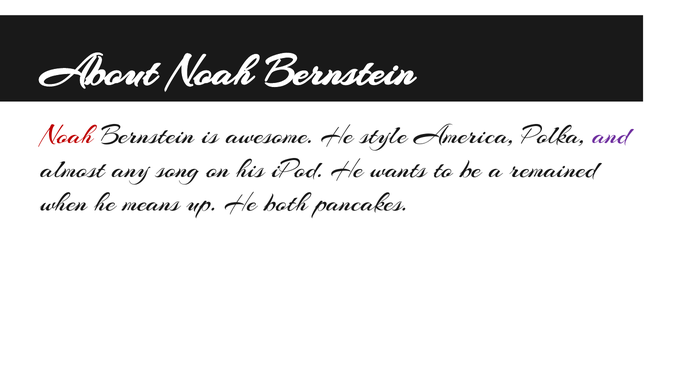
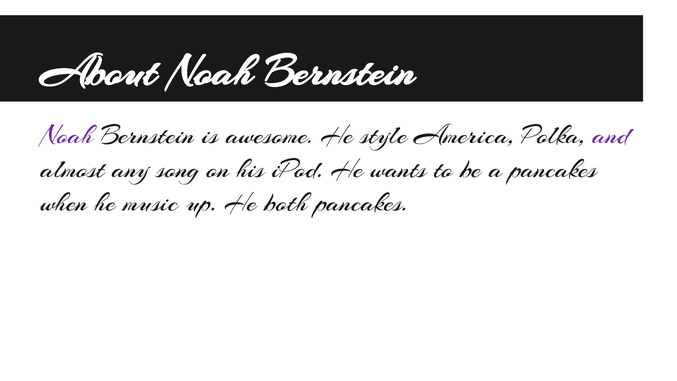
Noah at (67, 134) colour: red -> purple
a remained: remained -> pancakes
means: means -> music
